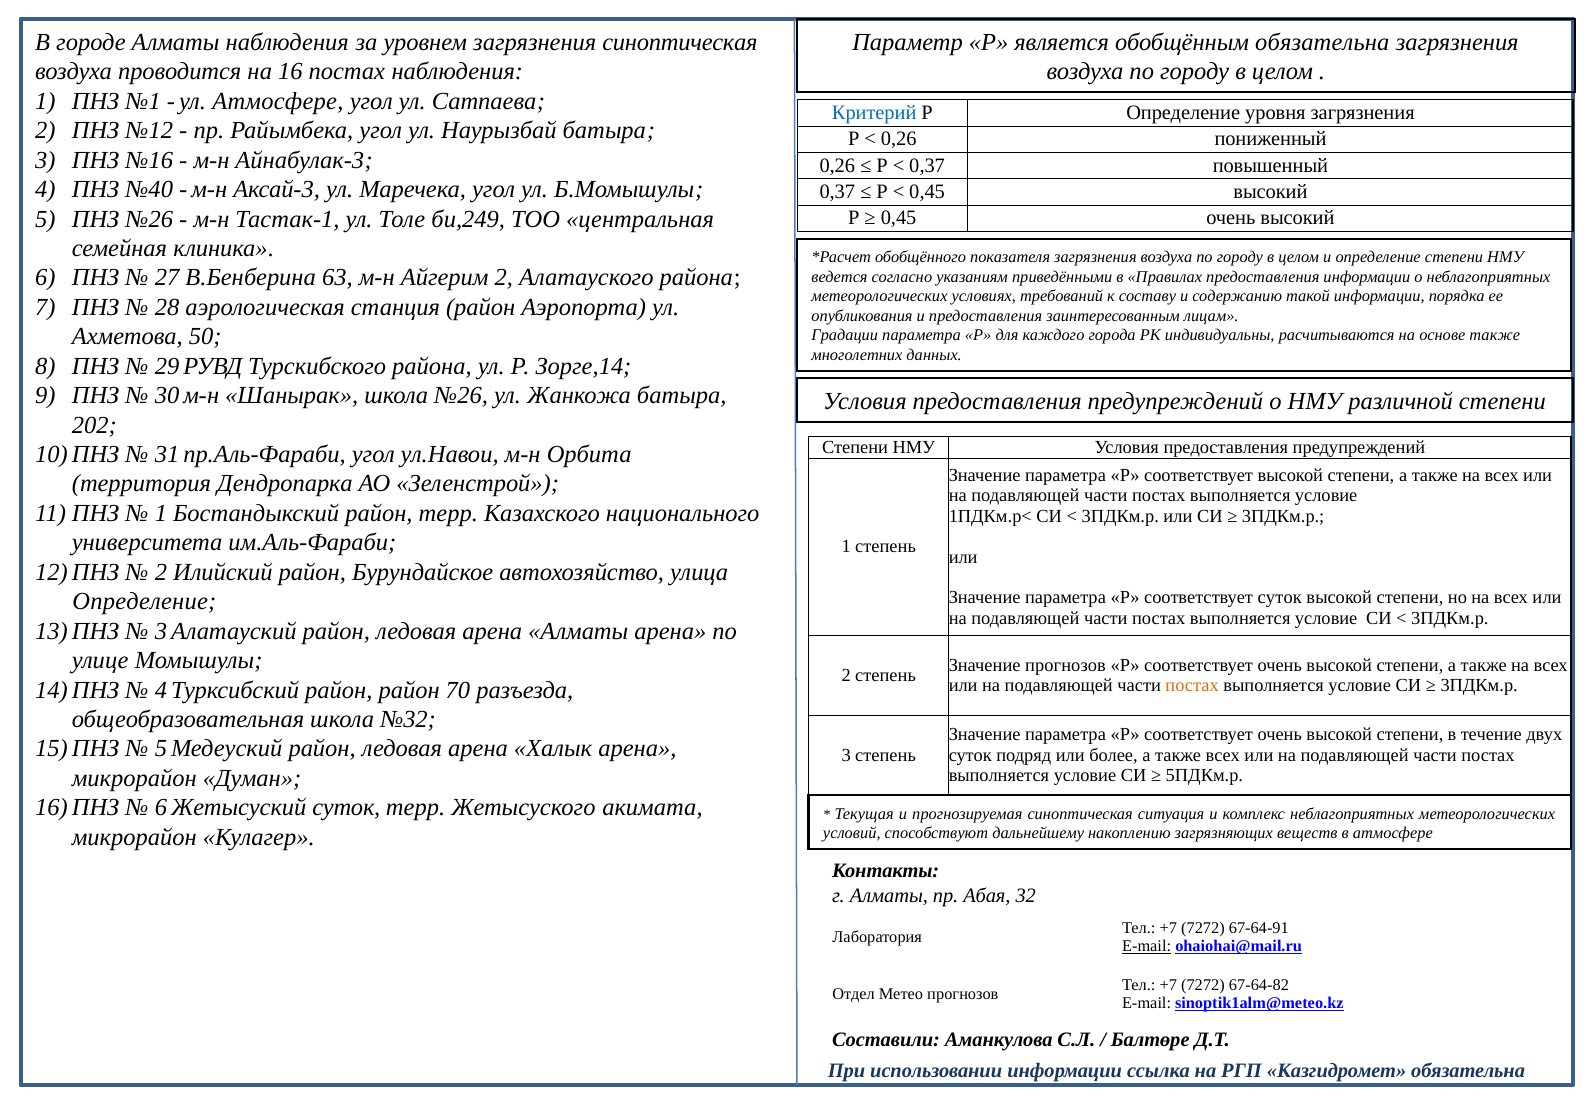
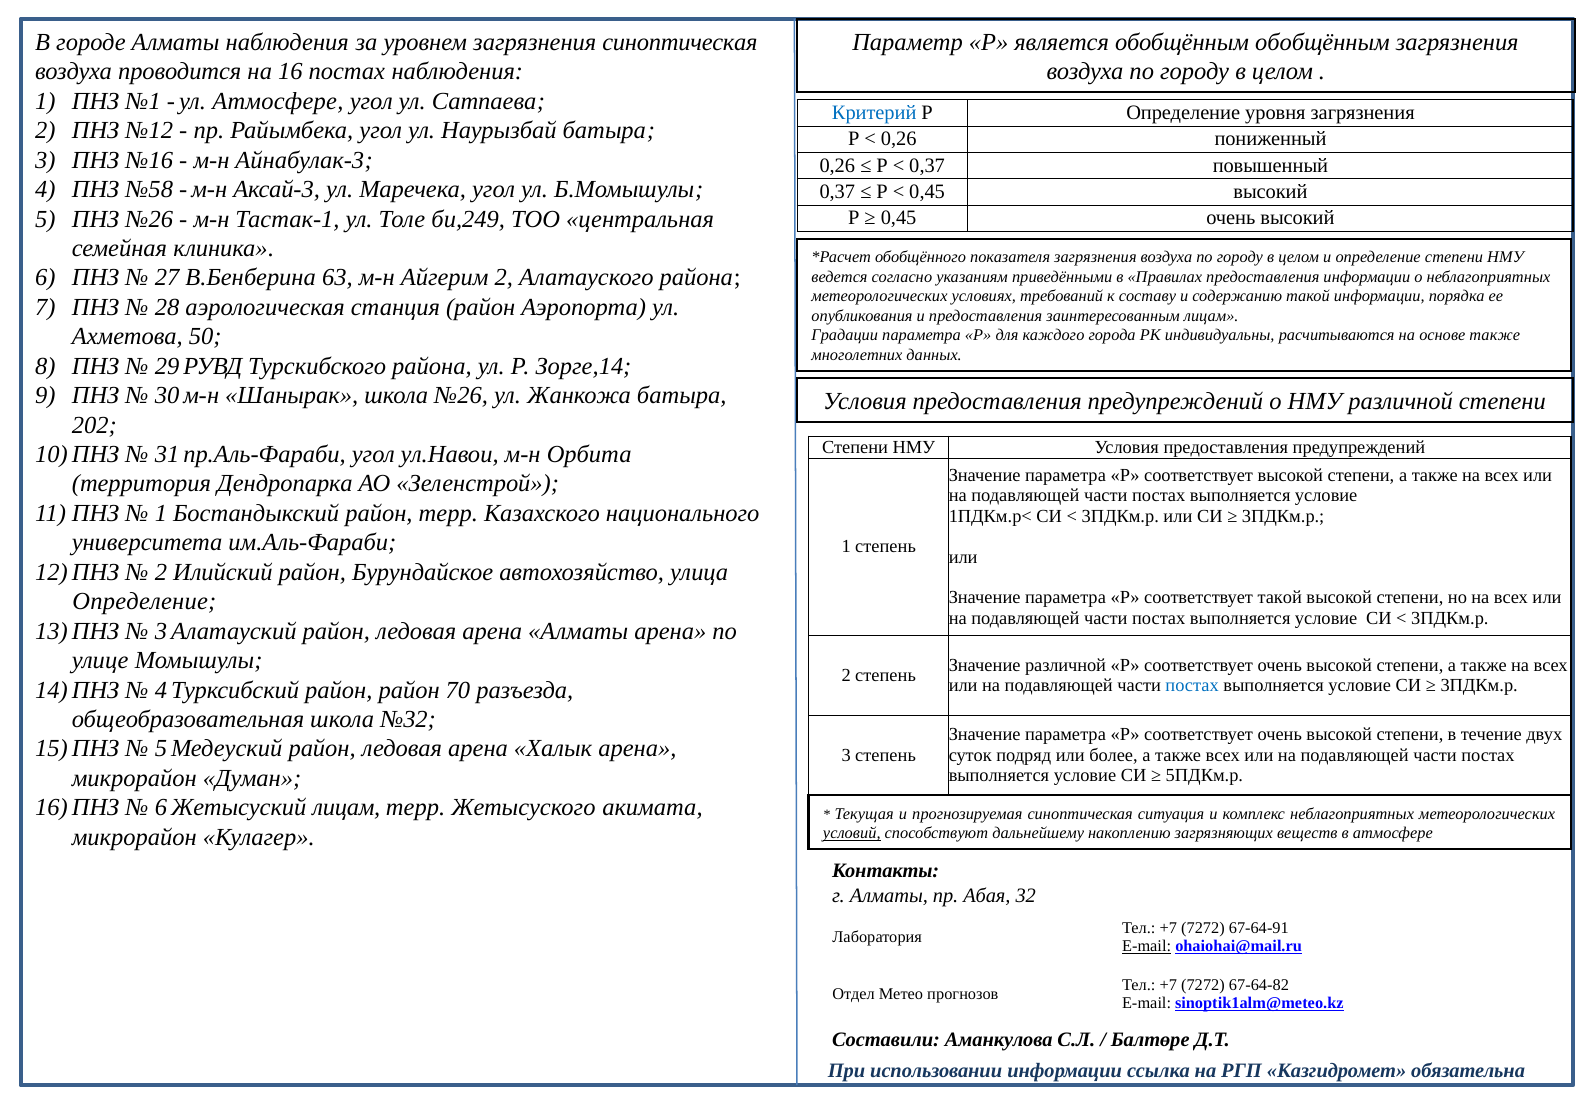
обобщённым обязательна: обязательна -> обобщённым
№40: №40 -> №58
соответствует суток: суток -> такой
Значение прогнозов: прогнозов -> различной
постах at (1192, 685) colour: orange -> blue
Жетысуский суток: суток -> лицам
условий underline: none -> present
